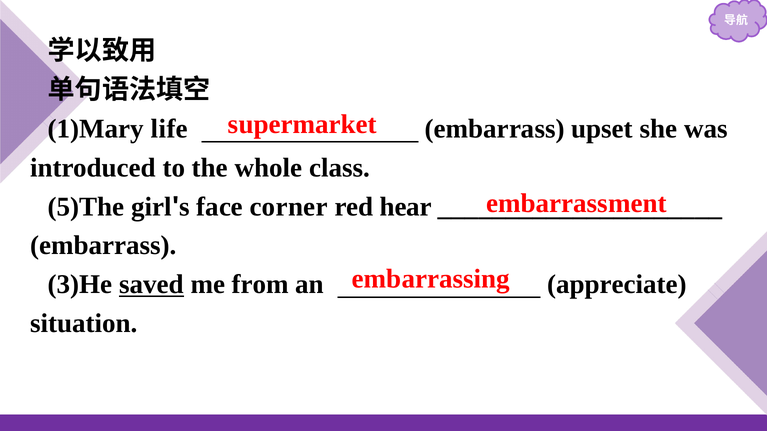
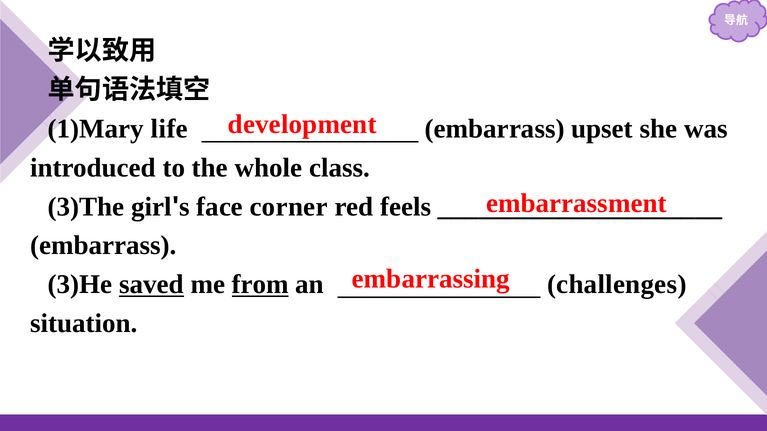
supermarket: supermarket -> development
5)The: 5)The -> 3)The
hear: hear -> feels
from underline: none -> present
appreciate: appreciate -> challenges
